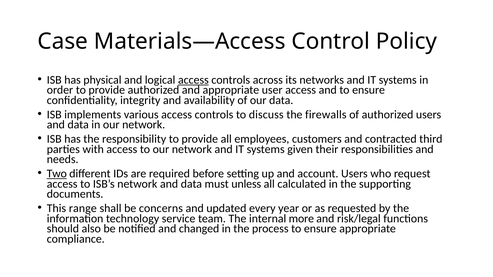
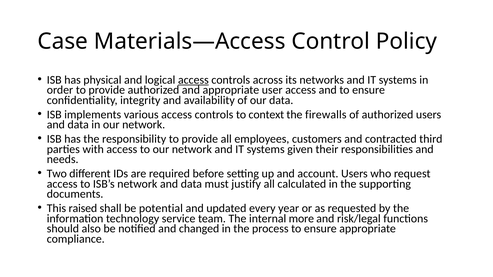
discuss: discuss -> context
Two underline: present -> none
unless: unless -> justify
range: range -> raised
concerns: concerns -> potential
